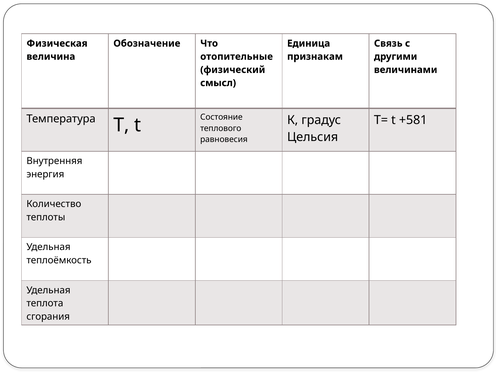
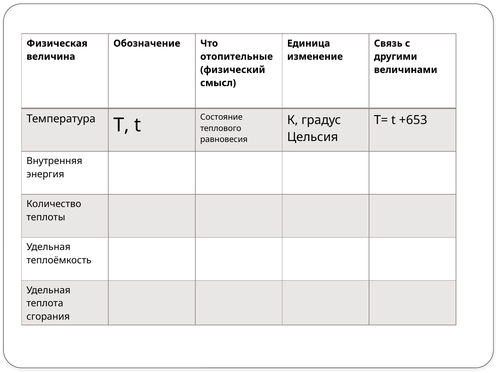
признакам: признакам -> изменение
+581: +581 -> +653
